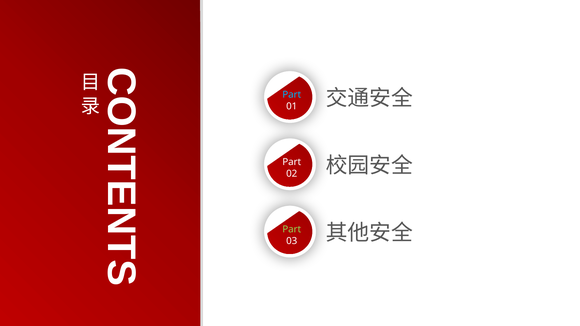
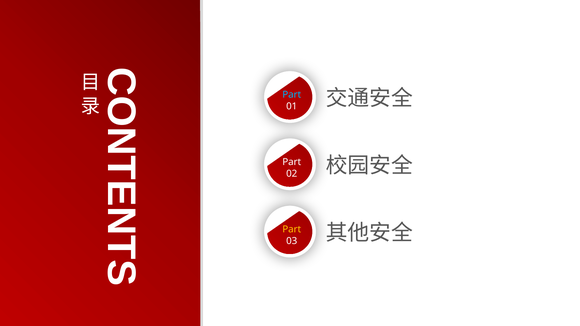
Part at (292, 229) colour: light green -> yellow
